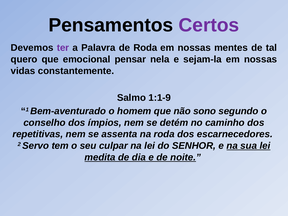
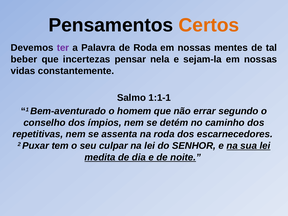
Certos colour: purple -> orange
quero: quero -> beber
emocional: emocional -> incertezas
1:1-9: 1:1-9 -> 1:1-1
sono: sono -> errar
Servo: Servo -> Puxar
